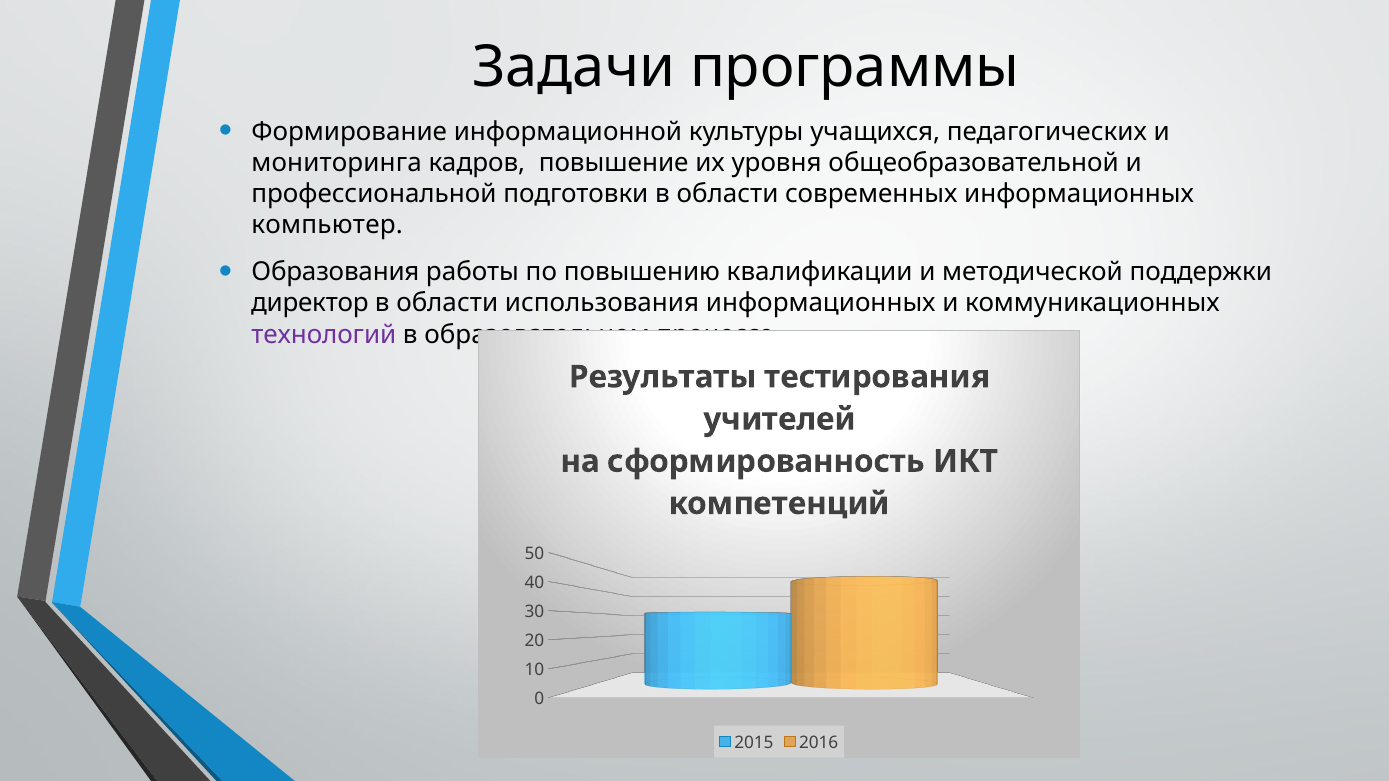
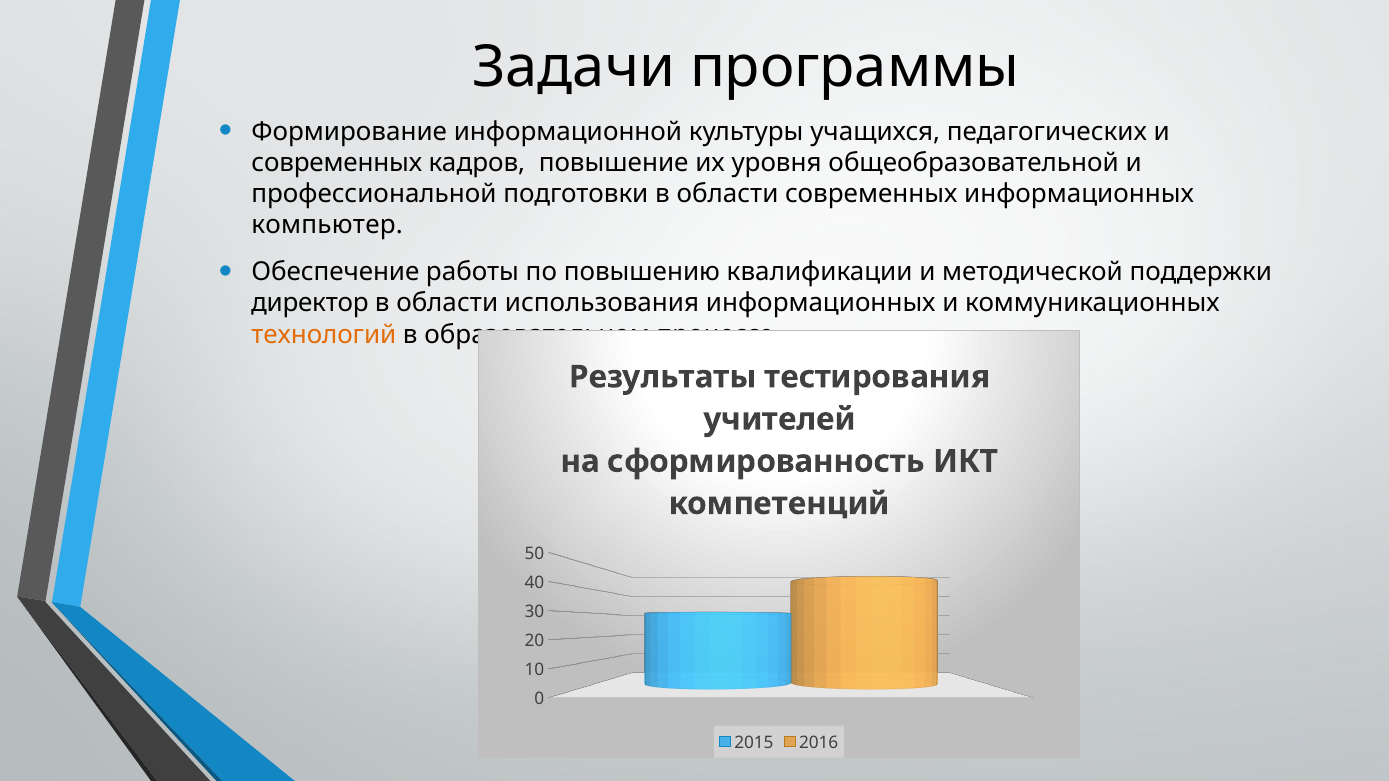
мониторинга at (337, 163): мониторинга -> современных
Образования: Образования -> Обеспечение
технологий colour: purple -> orange
